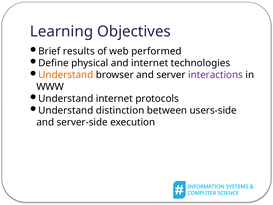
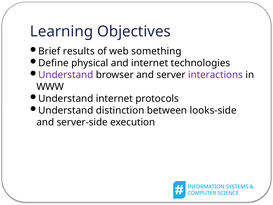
performed: performed -> something
Understand at (66, 75) colour: orange -> purple
users-side: users-side -> looks-side
